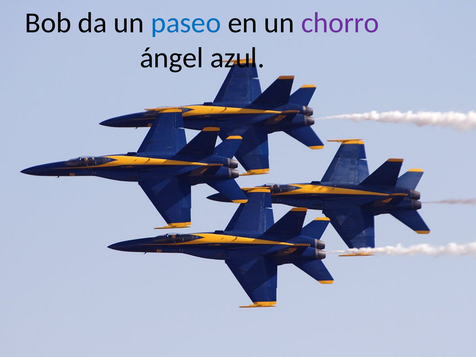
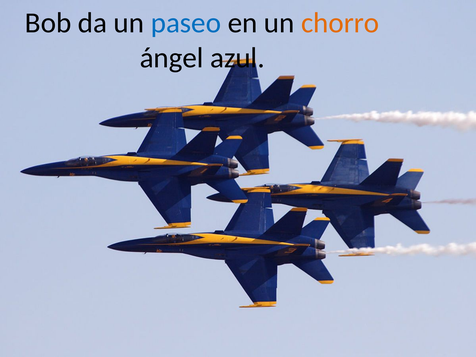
chorro colour: purple -> orange
